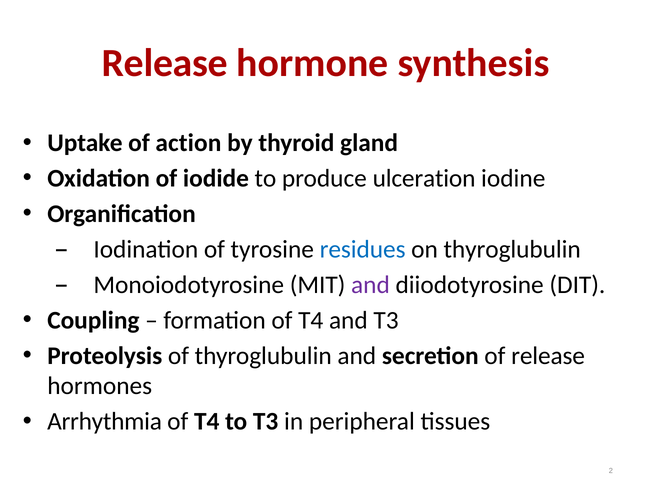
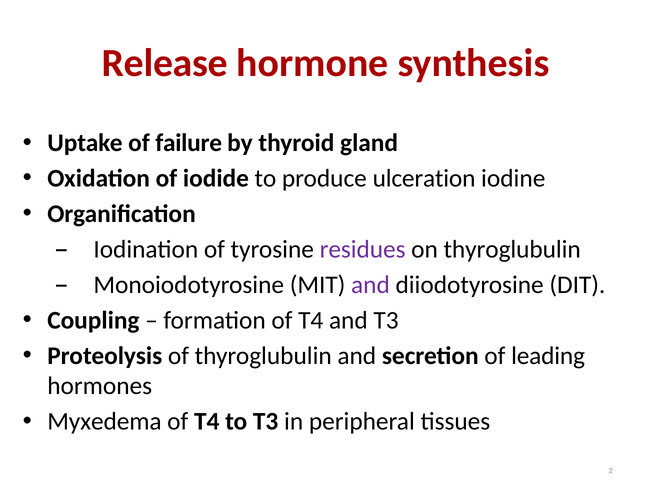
action: action -> failure
residues colour: blue -> purple
of release: release -> leading
Arrhythmia: Arrhythmia -> Myxedema
